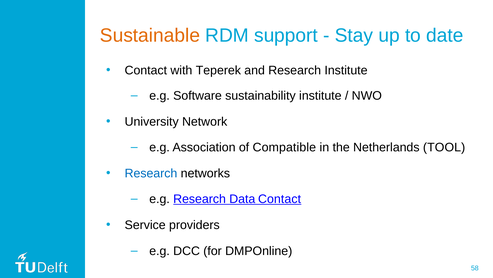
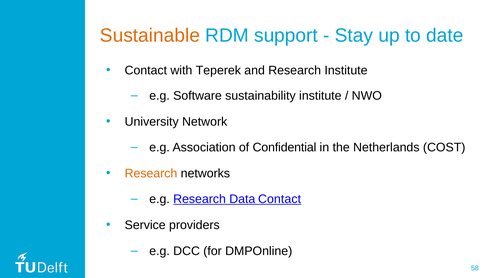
Compatible: Compatible -> Confidential
TOOL: TOOL -> COST
Research at (151, 173) colour: blue -> orange
